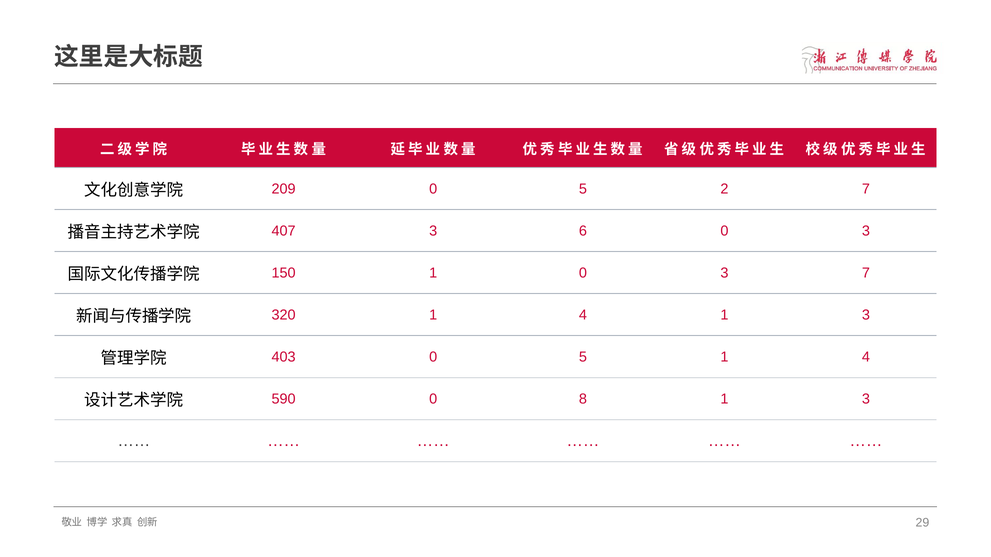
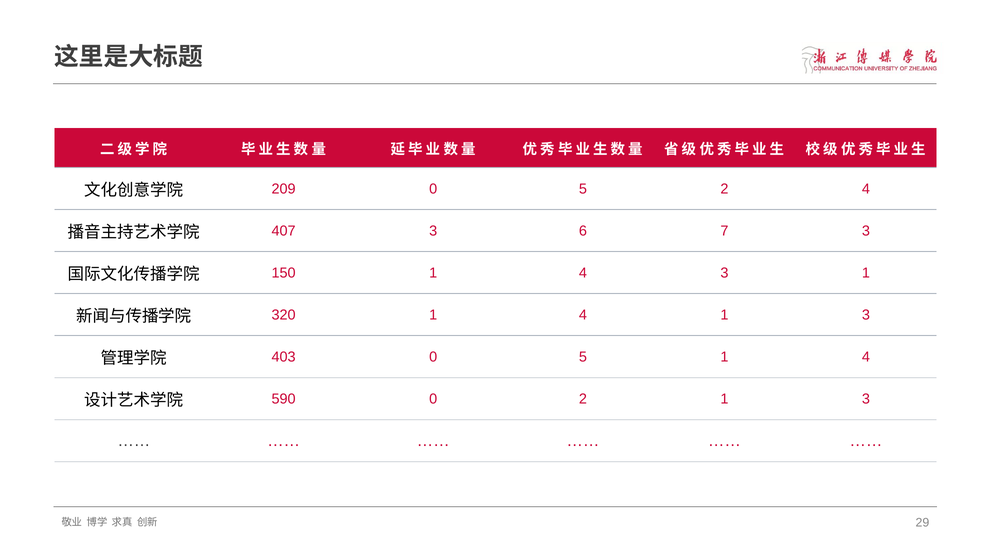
2 7: 7 -> 4
6 0: 0 -> 7
150 1 0: 0 -> 4
3 7: 7 -> 1
0 8: 8 -> 2
